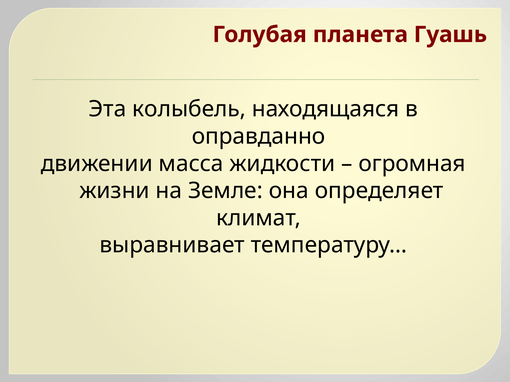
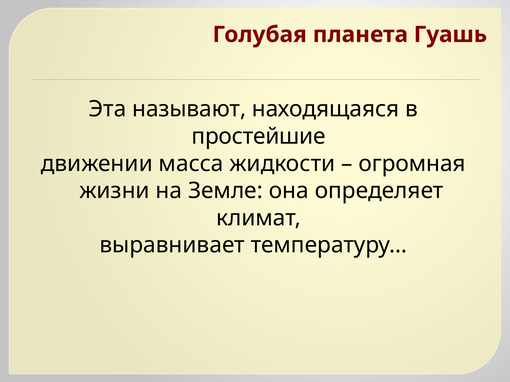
колыбель: колыбель -> называют
оправданно: оправданно -> простейшие
